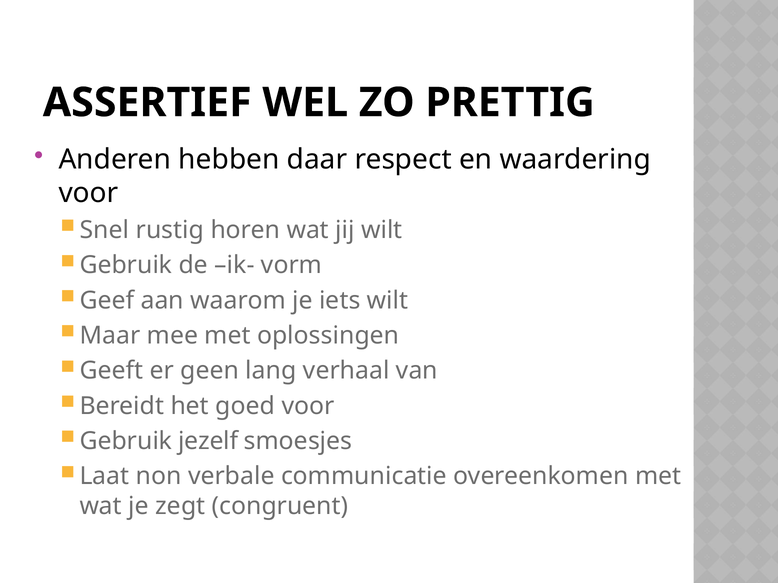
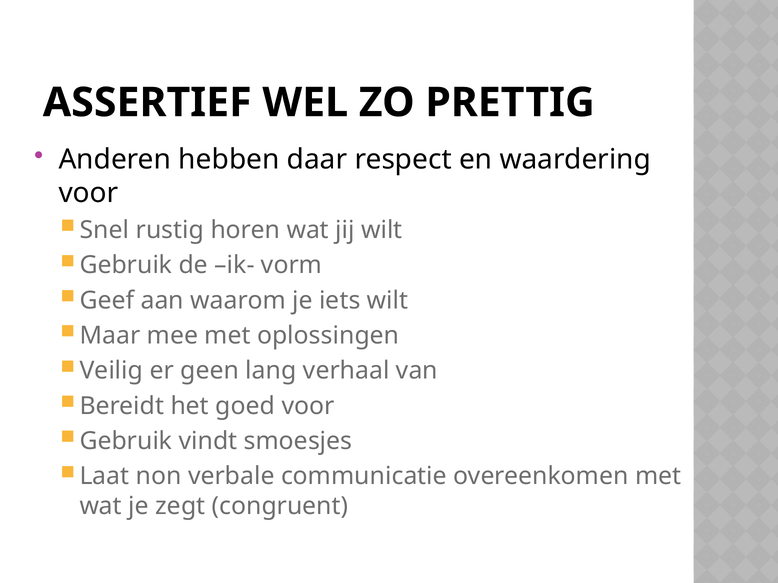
Geeft: Geeft -> Veilig
jezelf: jezelf -> vindt
